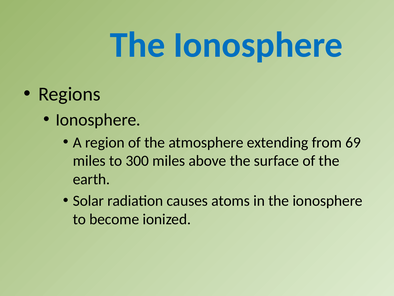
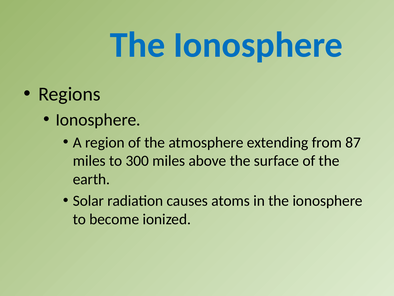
69: 69 -> 87
